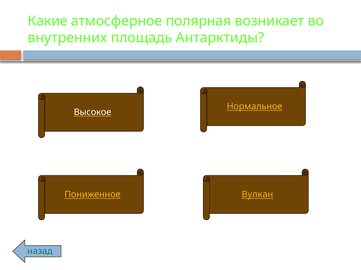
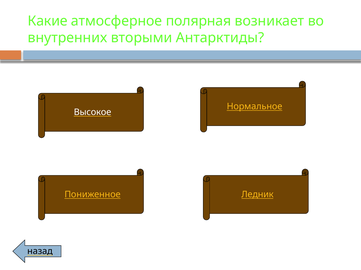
площадь: площадь -> вторыми
Вулкан: Вулкан -> Ледник
назад colour: blue -> black
